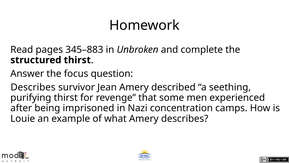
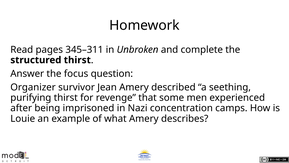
345–883: 345–883 -> 345–311
Describes at (33, 87): Describes -> Organizer
